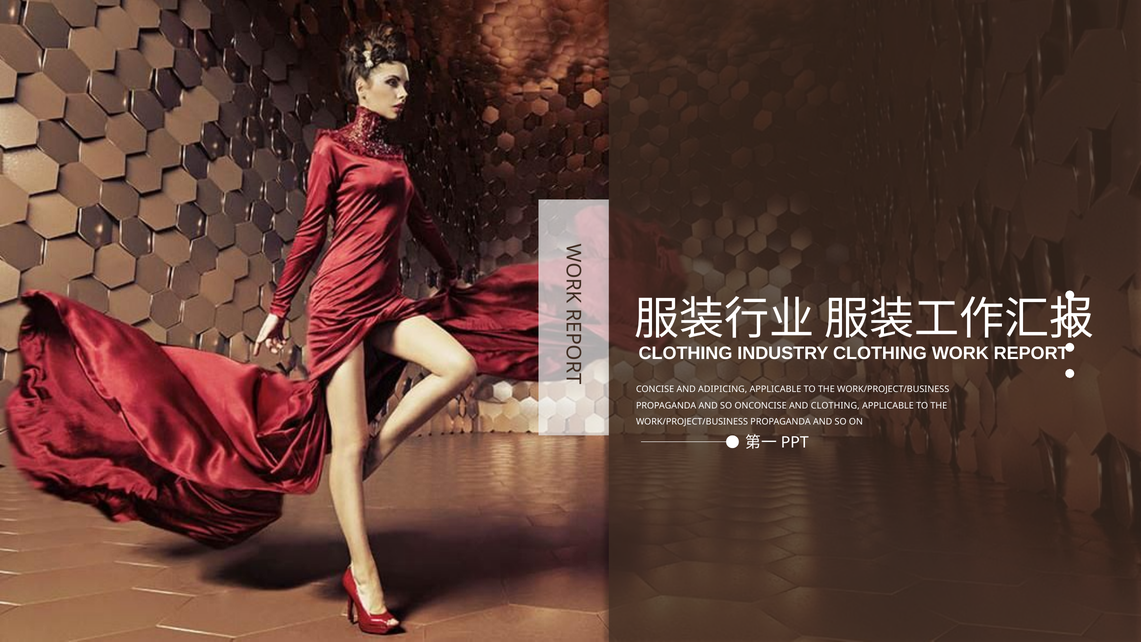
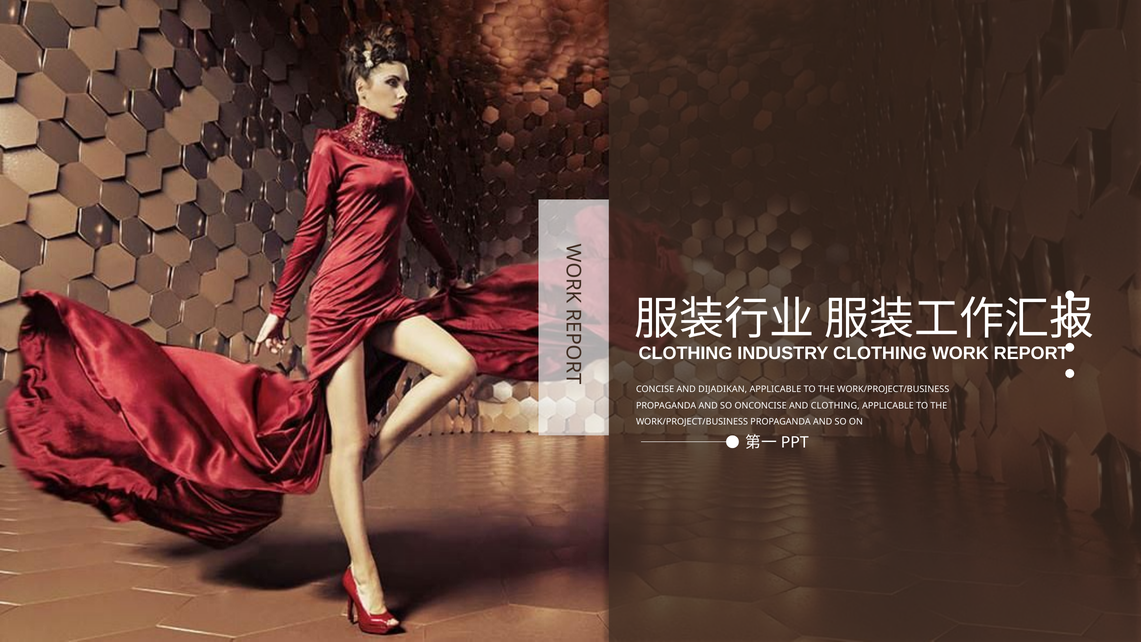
ADIPICING: ADIPICING -> DIJADIKAN
